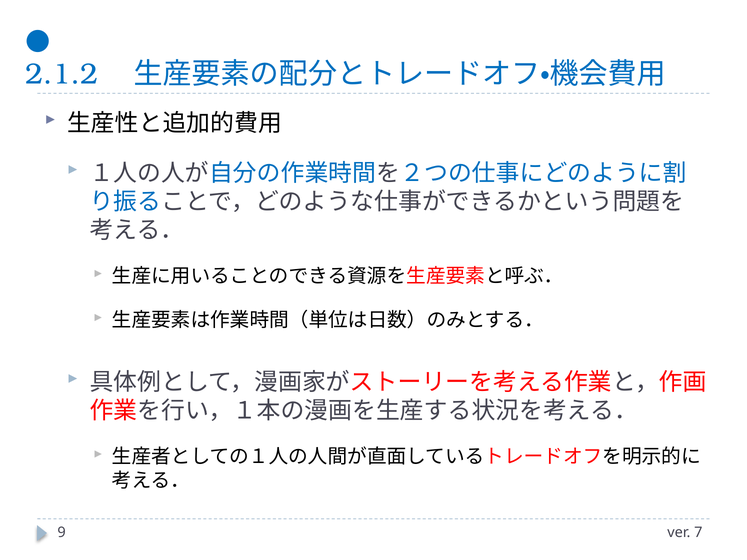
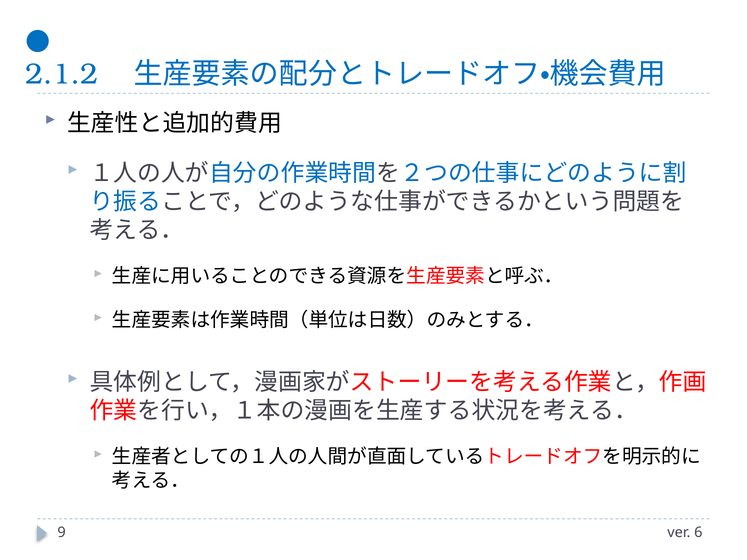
7: 7 -> 6
